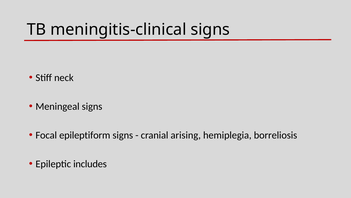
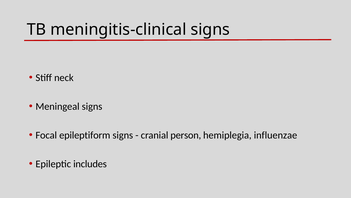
arising: arising -> person
borreliosis: borreliosis -> influenzae
